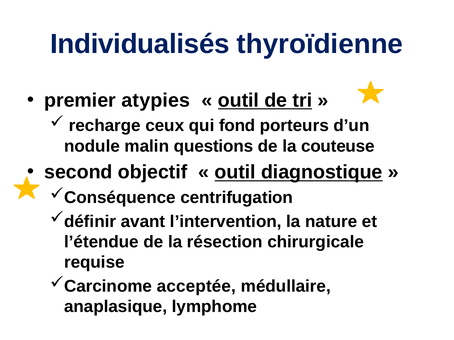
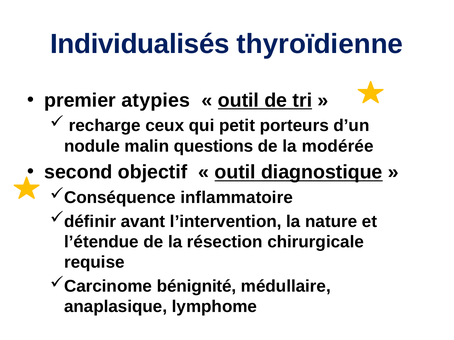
fond: fond -> petit
couteuse: couteuse -> modérée
centrifugation: centrifugation -> inflammatoire
acceptée: acceptée -> bénignité
